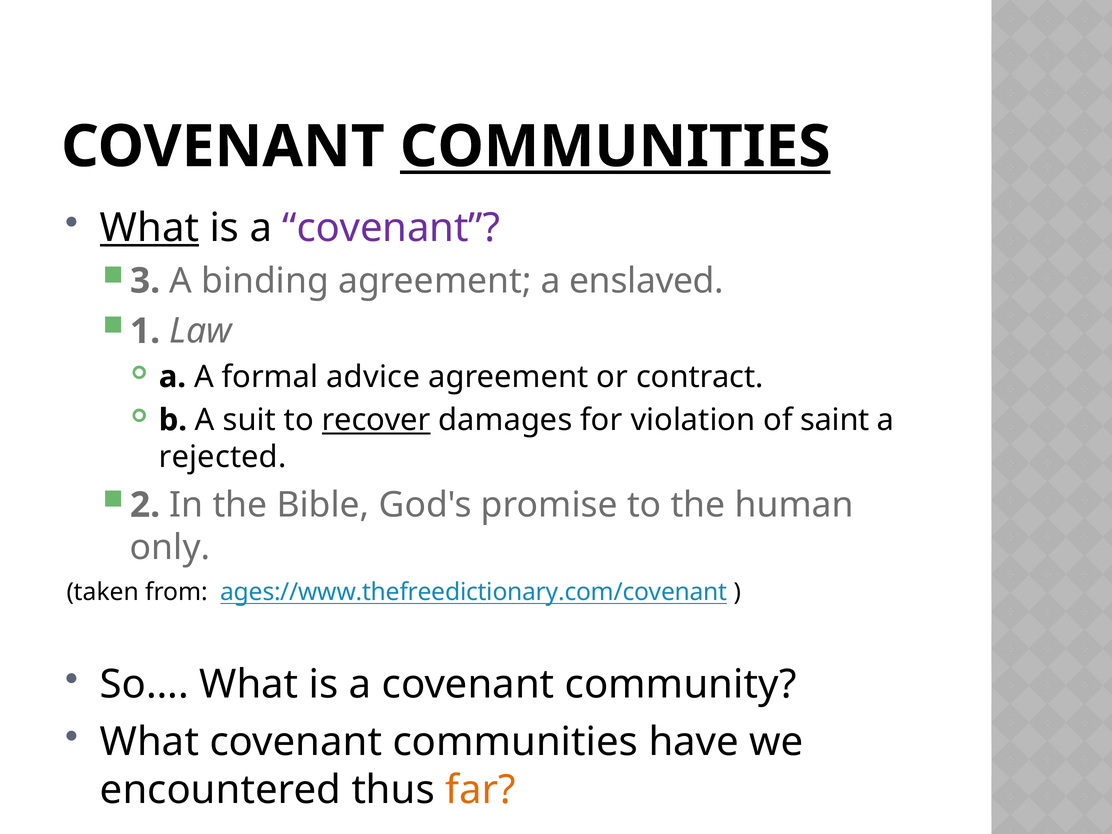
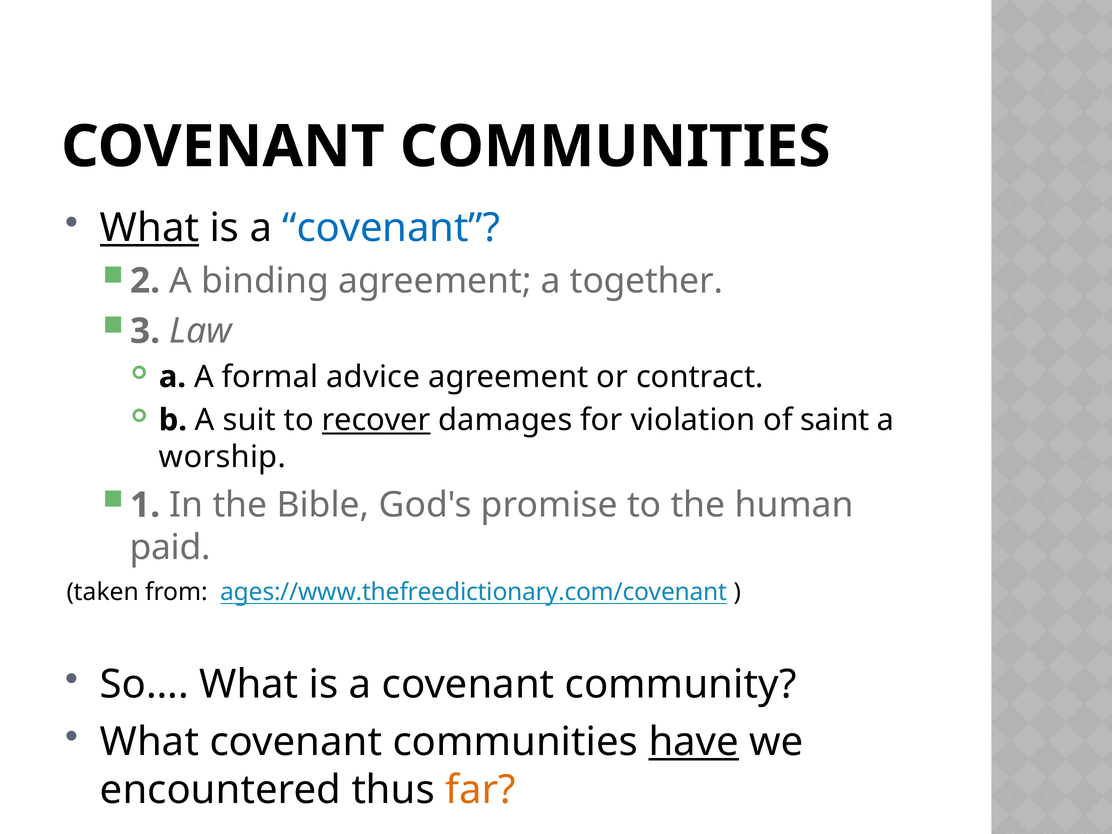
COMMUNITIES at (615, 147) underline: present -> none
covenant at (391, 228) colour: purple -> blue
3: 3 -> 2
enslaved: enslaved -> together
1: 1 -> 3
rejected: rejected -> worship
2: 2 -> 1
only: only -> paid
have underline: none -> present
